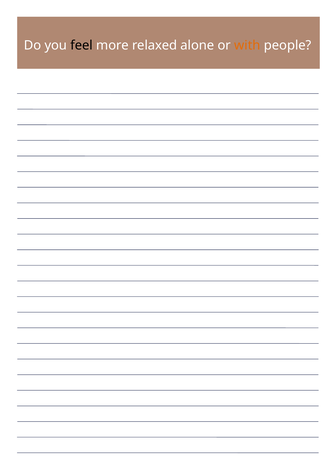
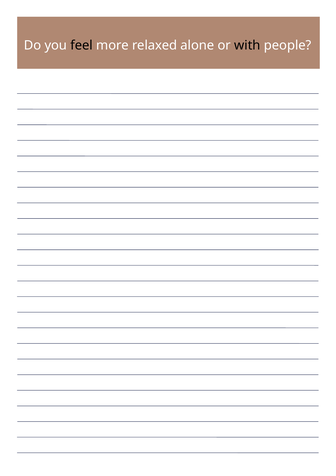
with colour: orange -> black
